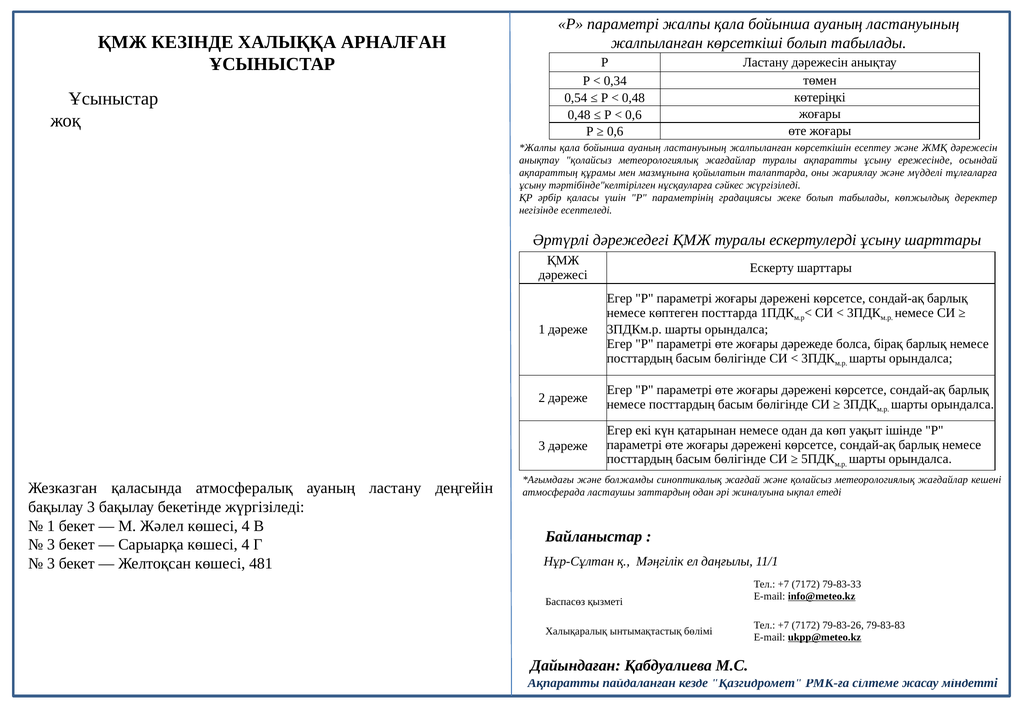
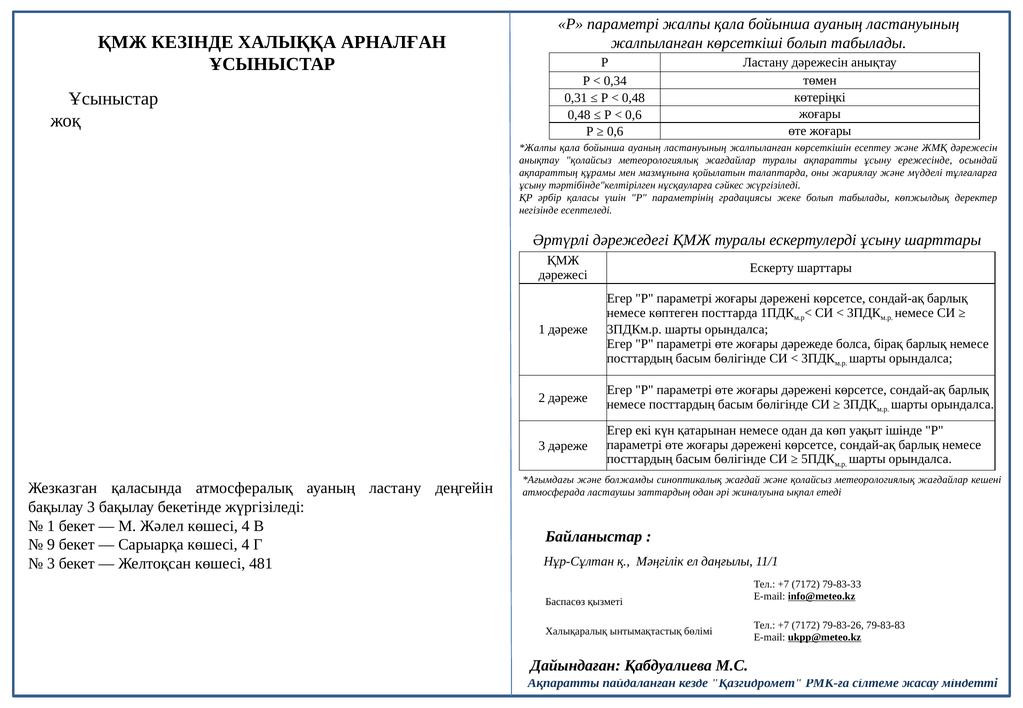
0,54: 0,54 -> 0,31
3 at (51, 545): 3 -> 9
